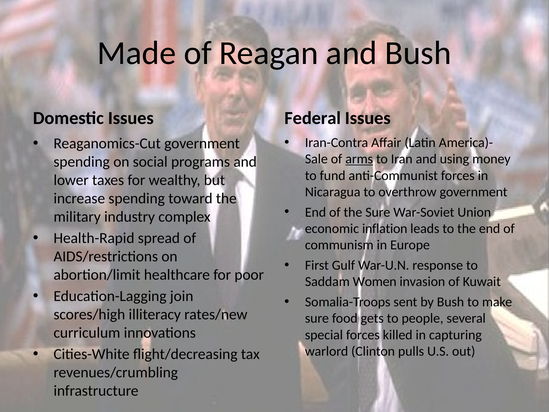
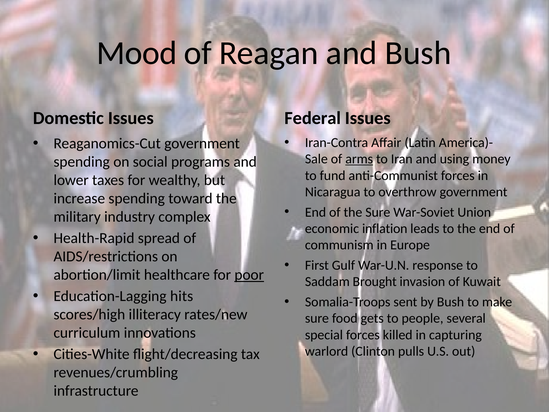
Made: Made -> Mood
poor underline: none -> present
Women: Women -> Brought
join: join -> hits
